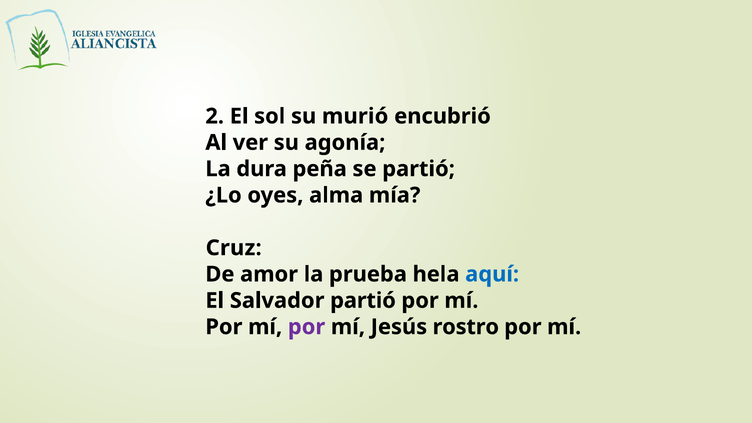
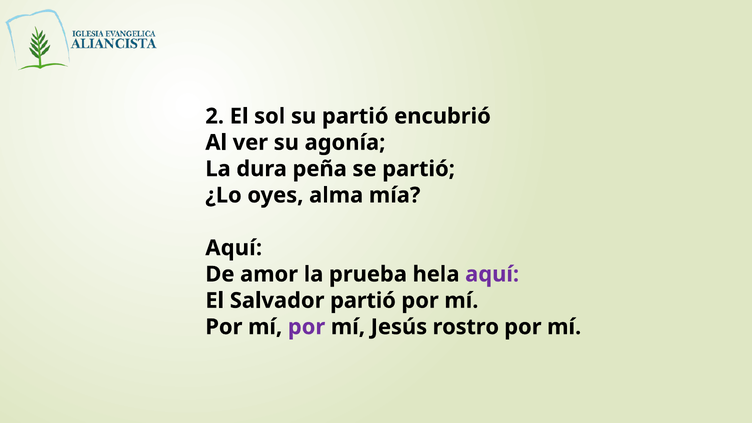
su murió: murió -> partió
Cruz at (234, 248): Cruz -> Aquí
aquí at (492, 274) colour: blue -> purple
